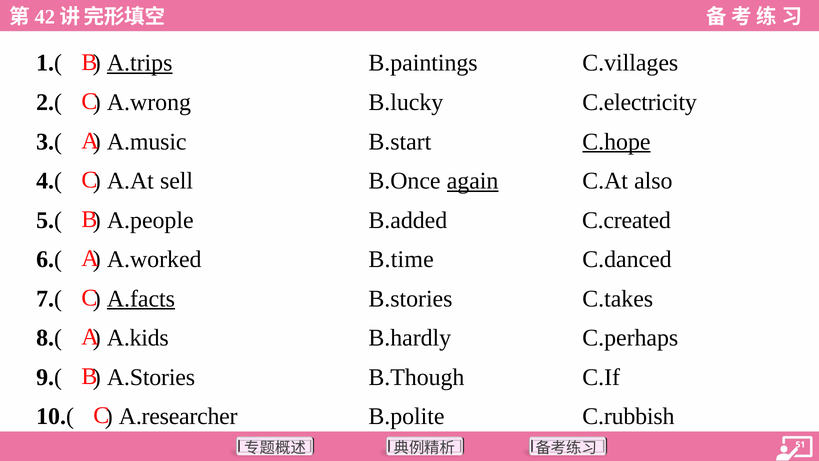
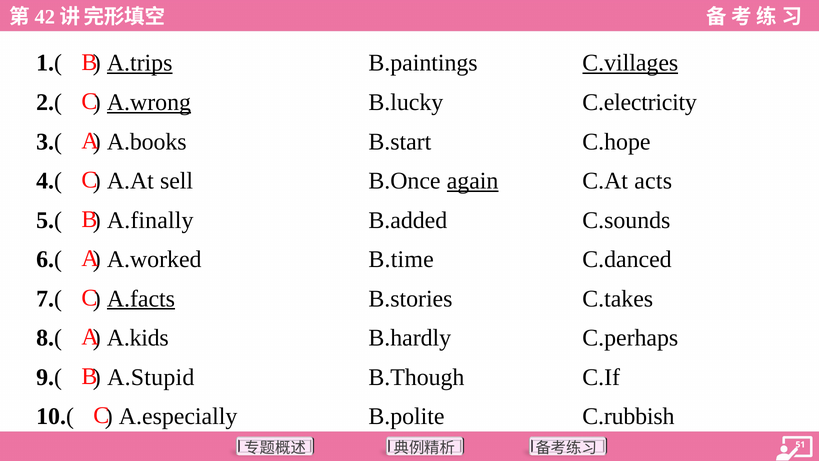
C.villages underline: none -> present
A.wrong underline: none -> present
A.music: A.music -> A.books
C.hope underline: present -> none
also: also -> acts
A.people: A.people -> A.finally
C.created: C.created -> C.sounds
A.Stories: A.Stories -> A.Stupid
A.researcher: A.researcher -> A.especially
